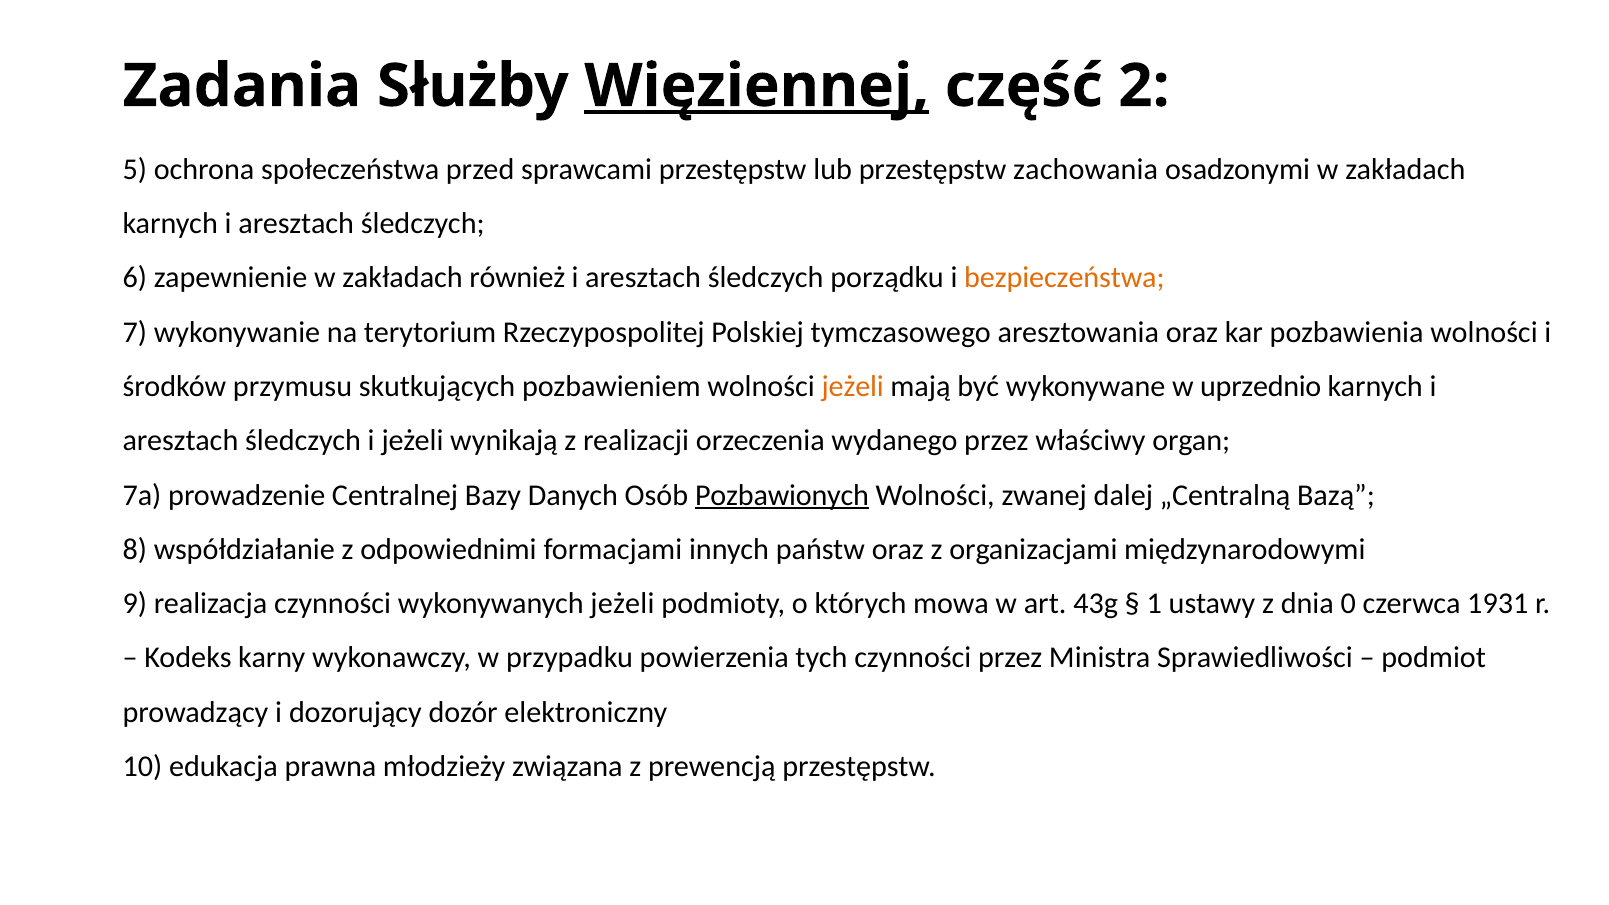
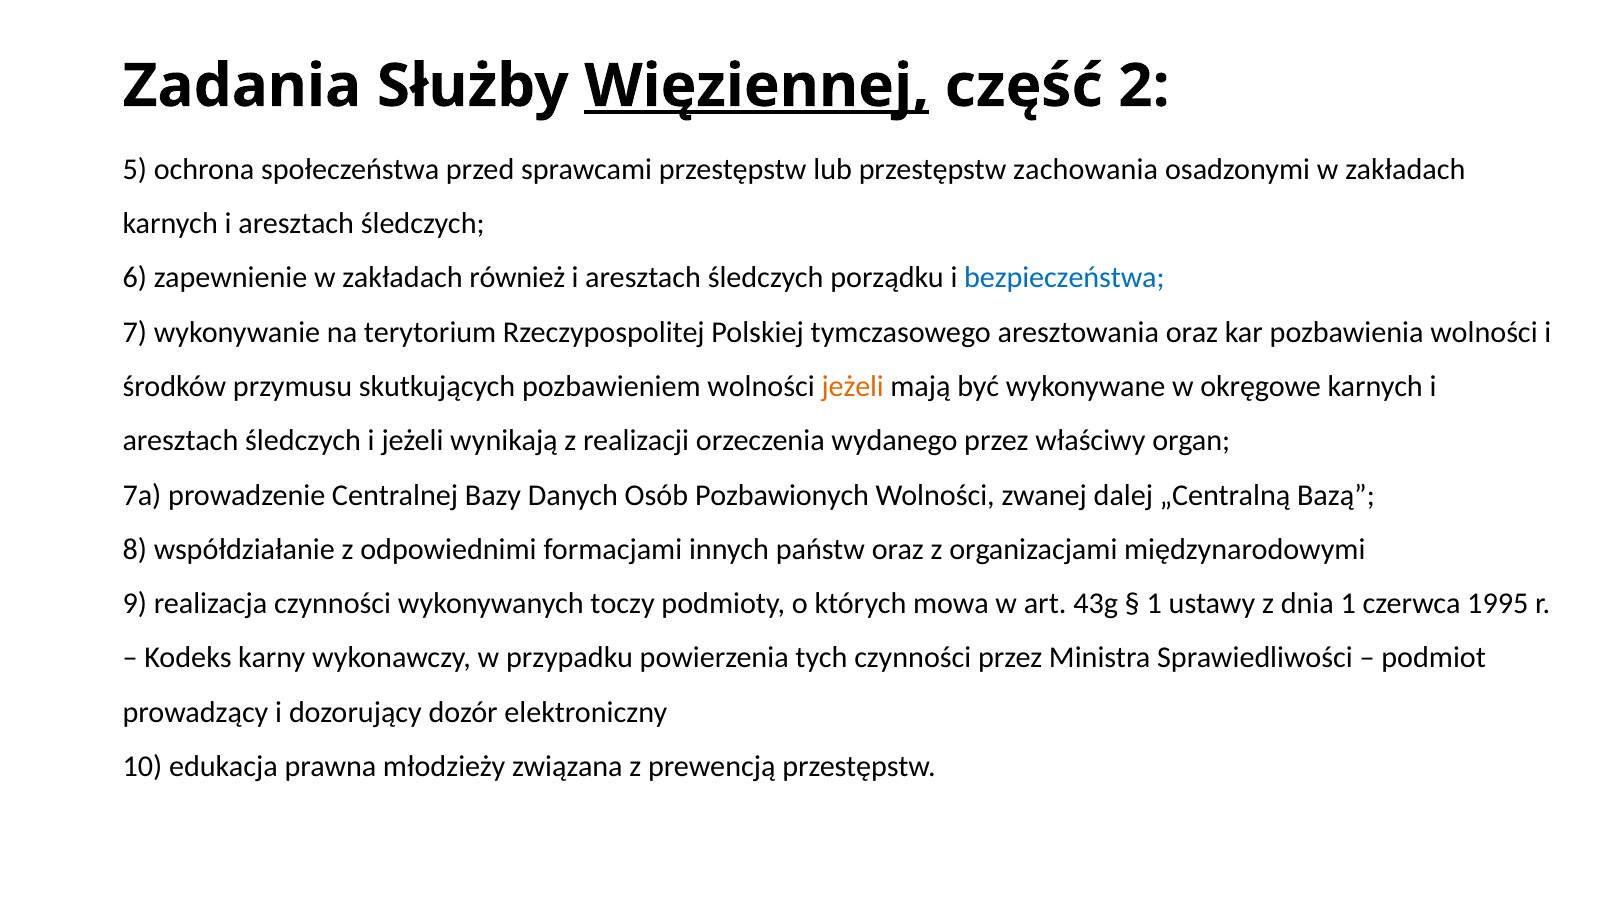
bezpieczeństwa colour: orange -> blue
uprzednio: uprzednio -> okręgowe
Pozbawionych underline: present -> none
wykonywanych jeżeli: jeżeli -> toczy
dnia 0: 0 -> 1
1931: 1931 -> 1995
